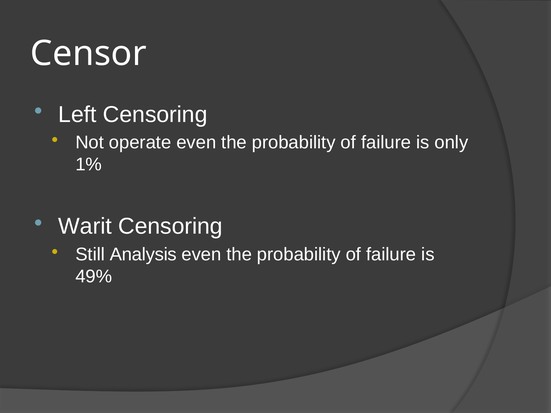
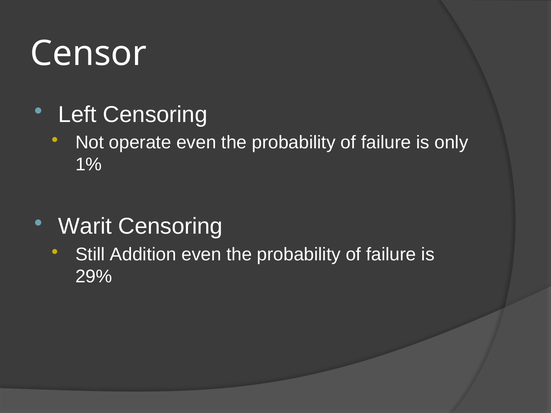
Analysis: Analysis -> Addition
49%: 49% -> 29%
